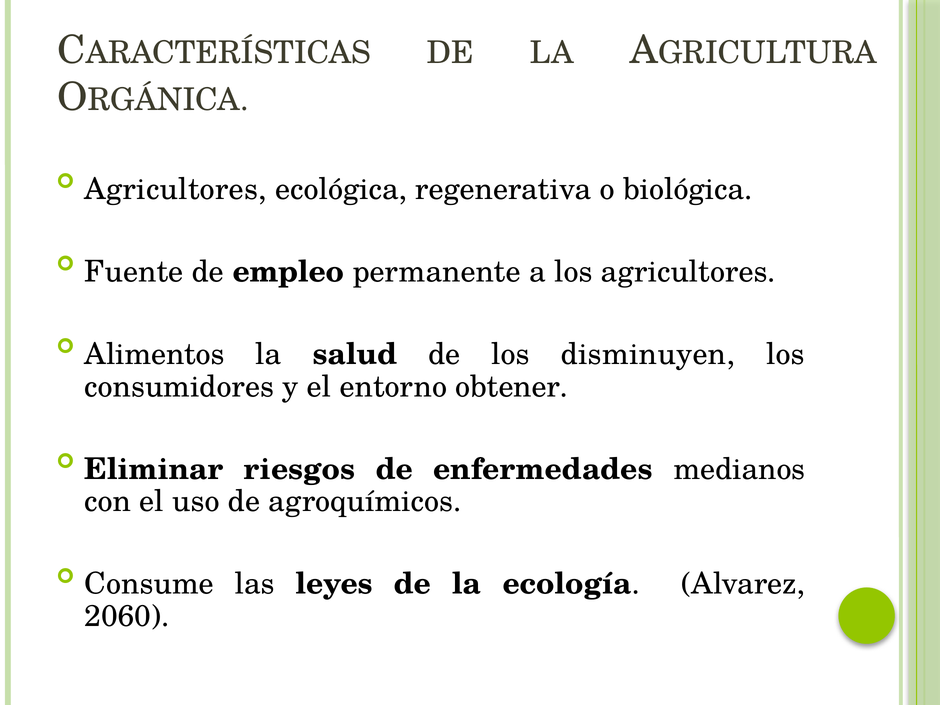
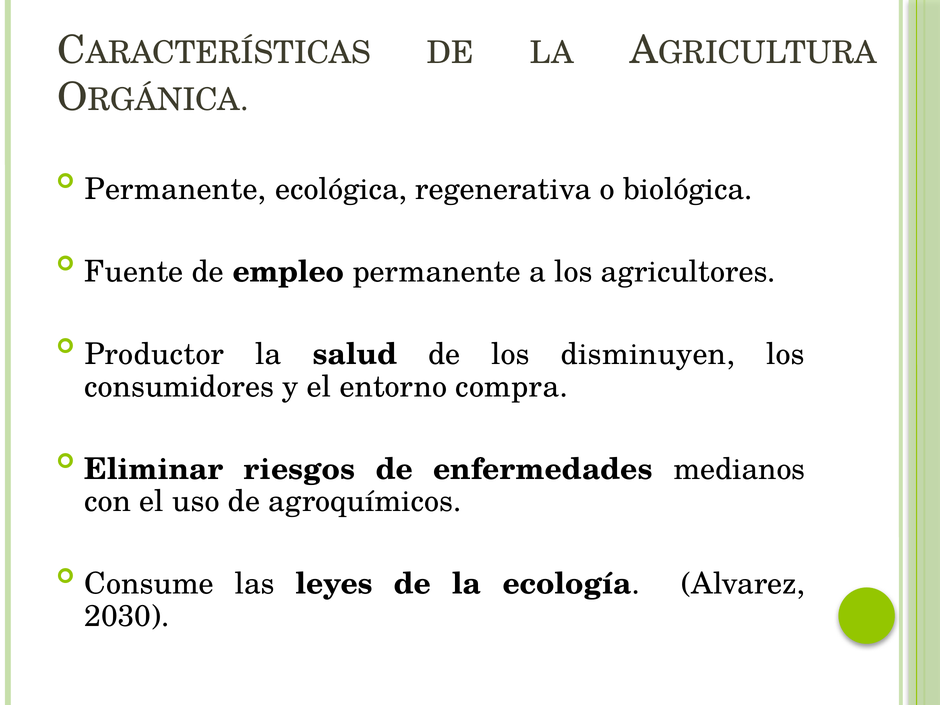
Agricultores at (176, 189): Agricultores -> Permanente
Alimentos: Alimentos -> Productor
obtener: obtener -> compra
2060: 2060 -> 2030
